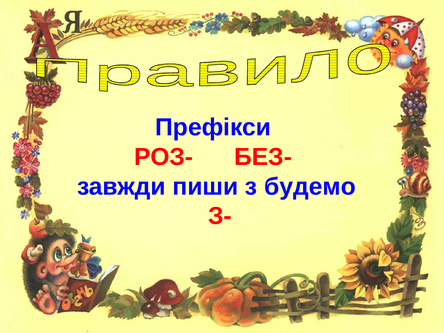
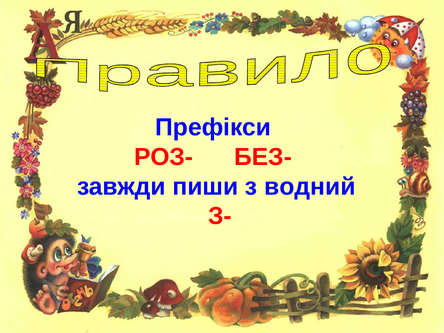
будемо: будемо -> водний
